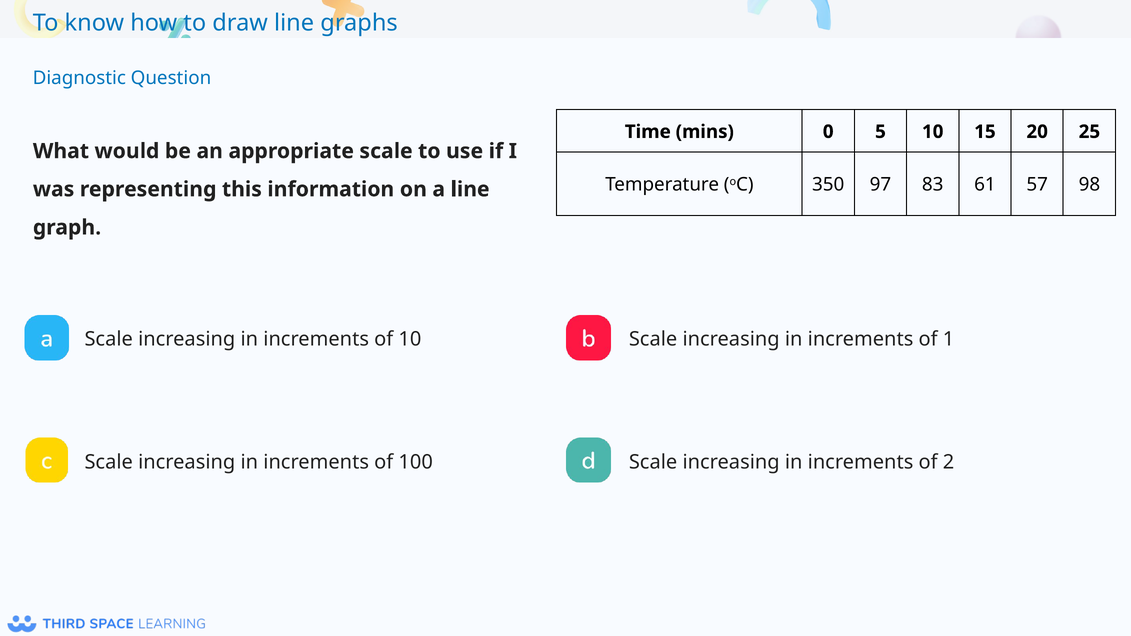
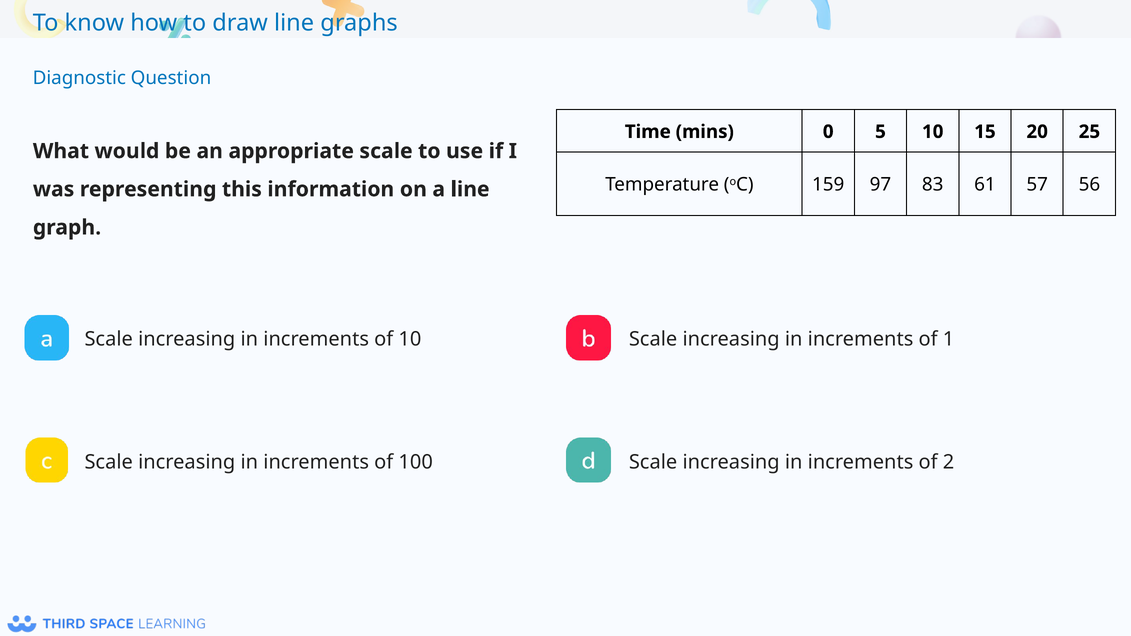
350: 350 -> 159
98: 98 -> 56
